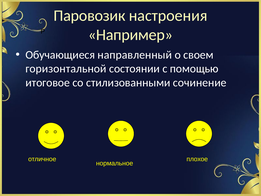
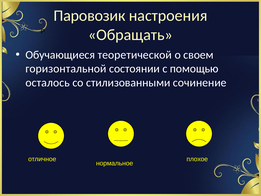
Например: Например -> Обращать
направленный: направленный -> теоретической
итоговое: итоговое -> осталось
